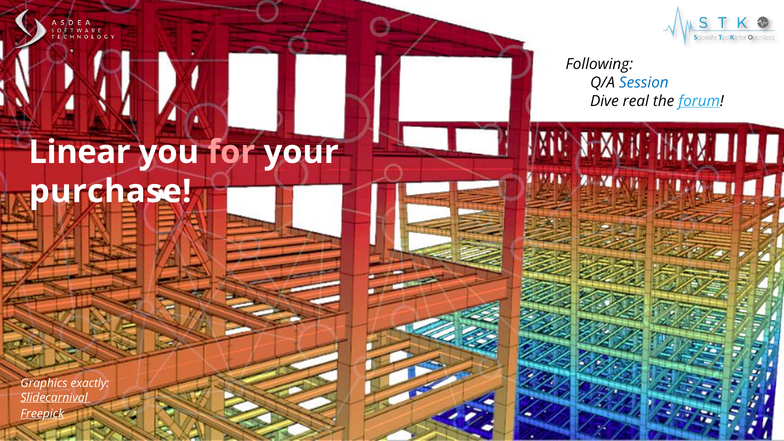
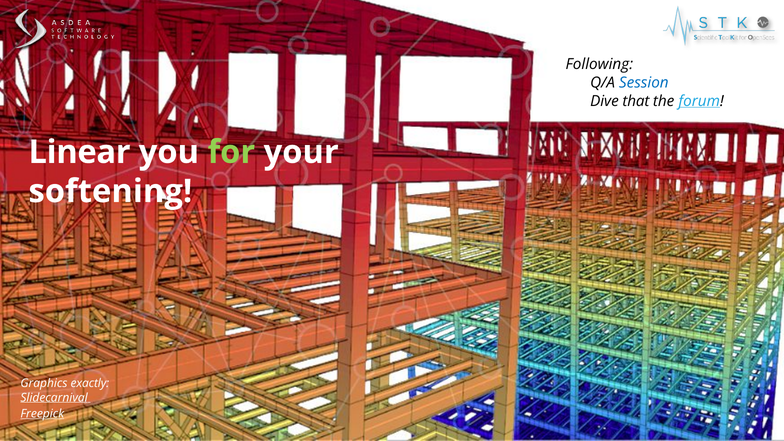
real: real -> that
for colour: pink -> light green
purchase: purchase -> softening
